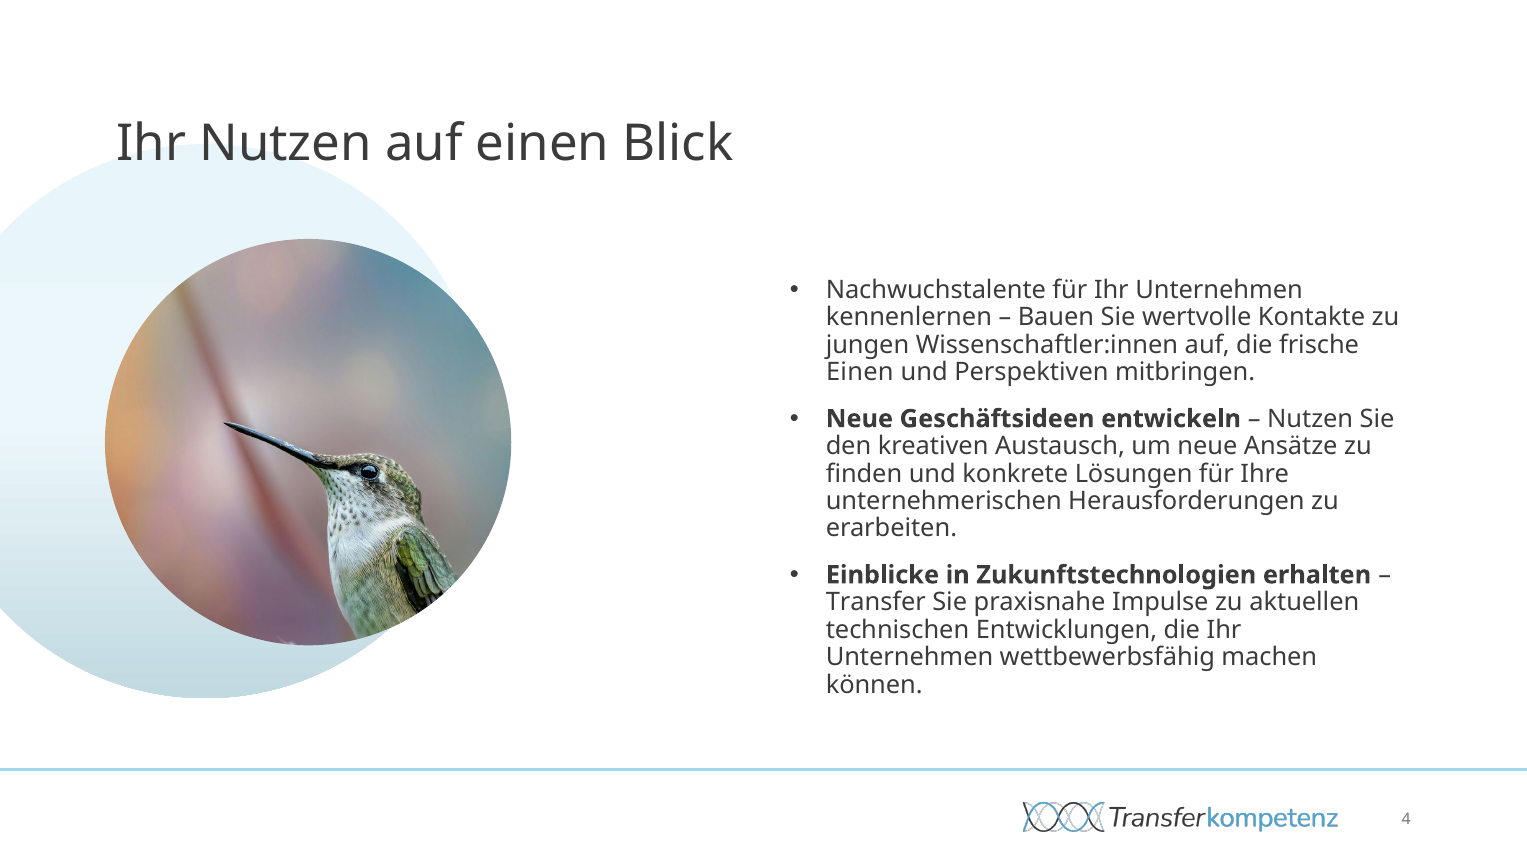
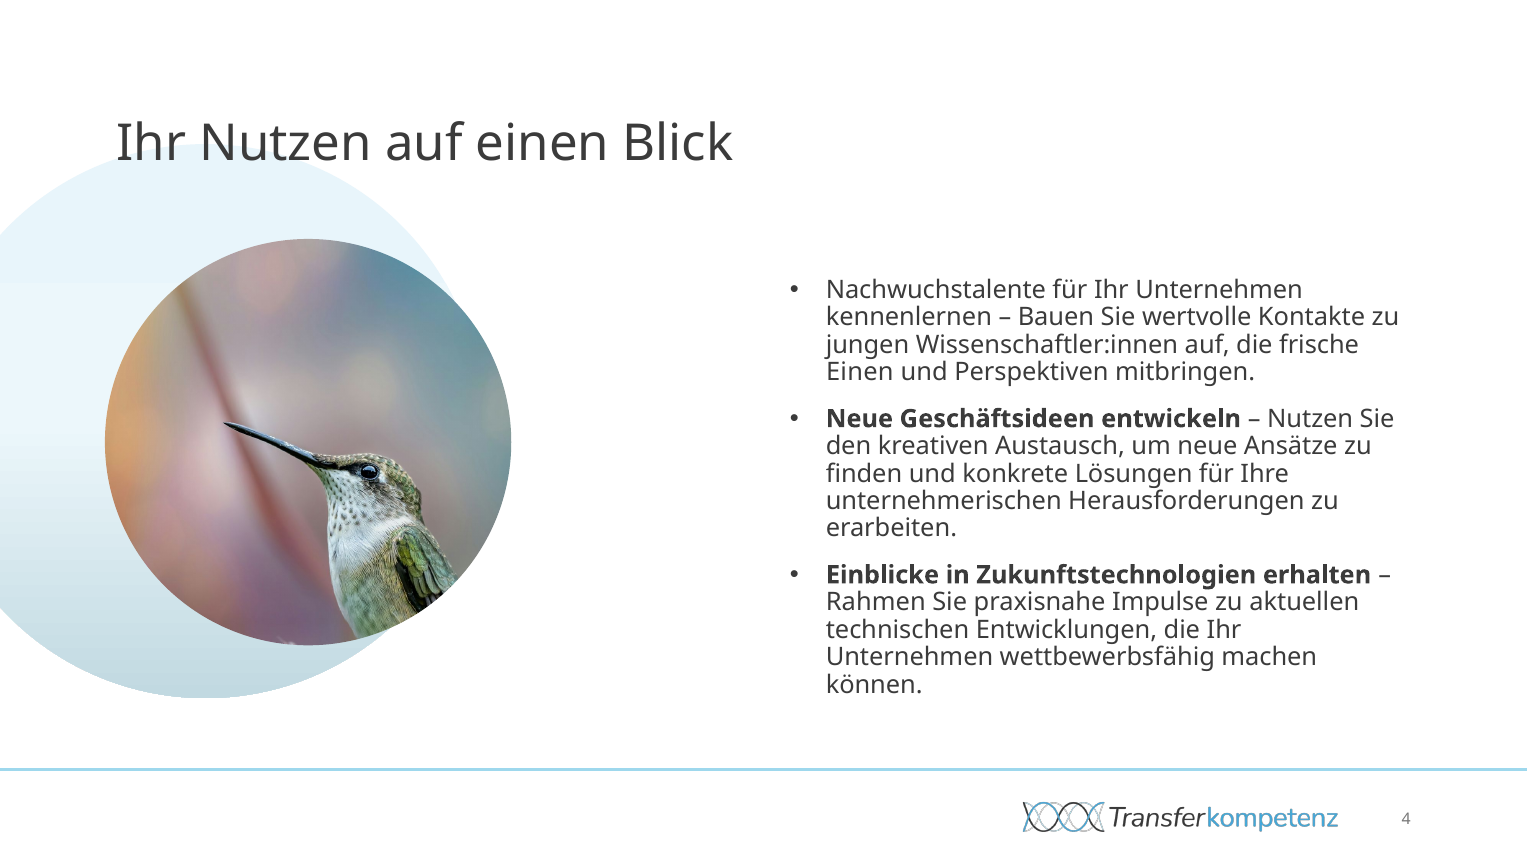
Transfer: Transfer -> Rahmen
